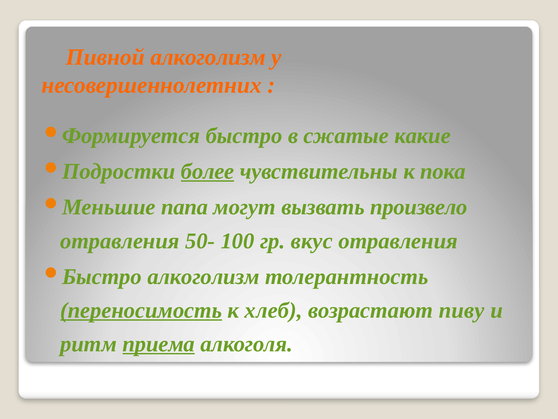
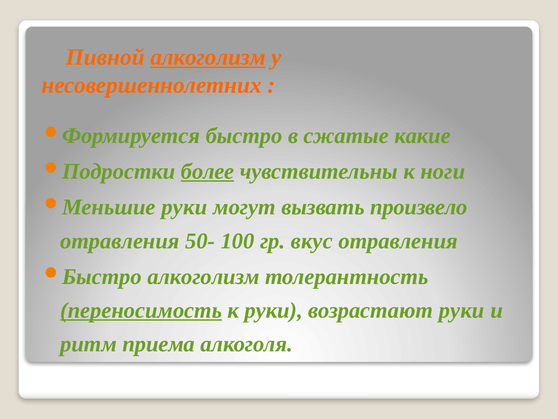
алкоголизм at (208, 57) underline: none -> present
пока: пока -> ноги
папа at (185, 207): папа -> руки
к хлеб: хлеб -> руки
возрастают пиву: пиву -> руки
приема underline: present -> none
